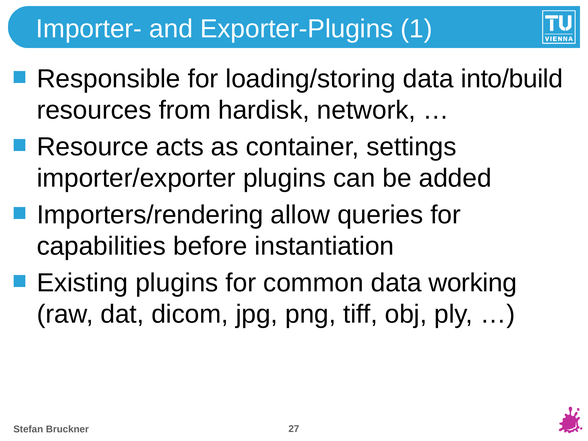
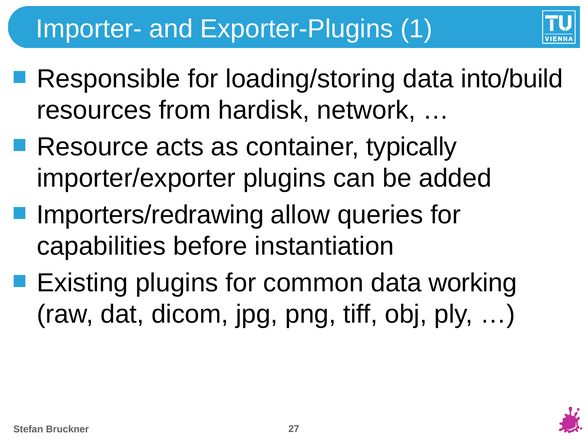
settings: settings -> typically
Importers/rendering: Importers/rendering -> Importers/redrawing
